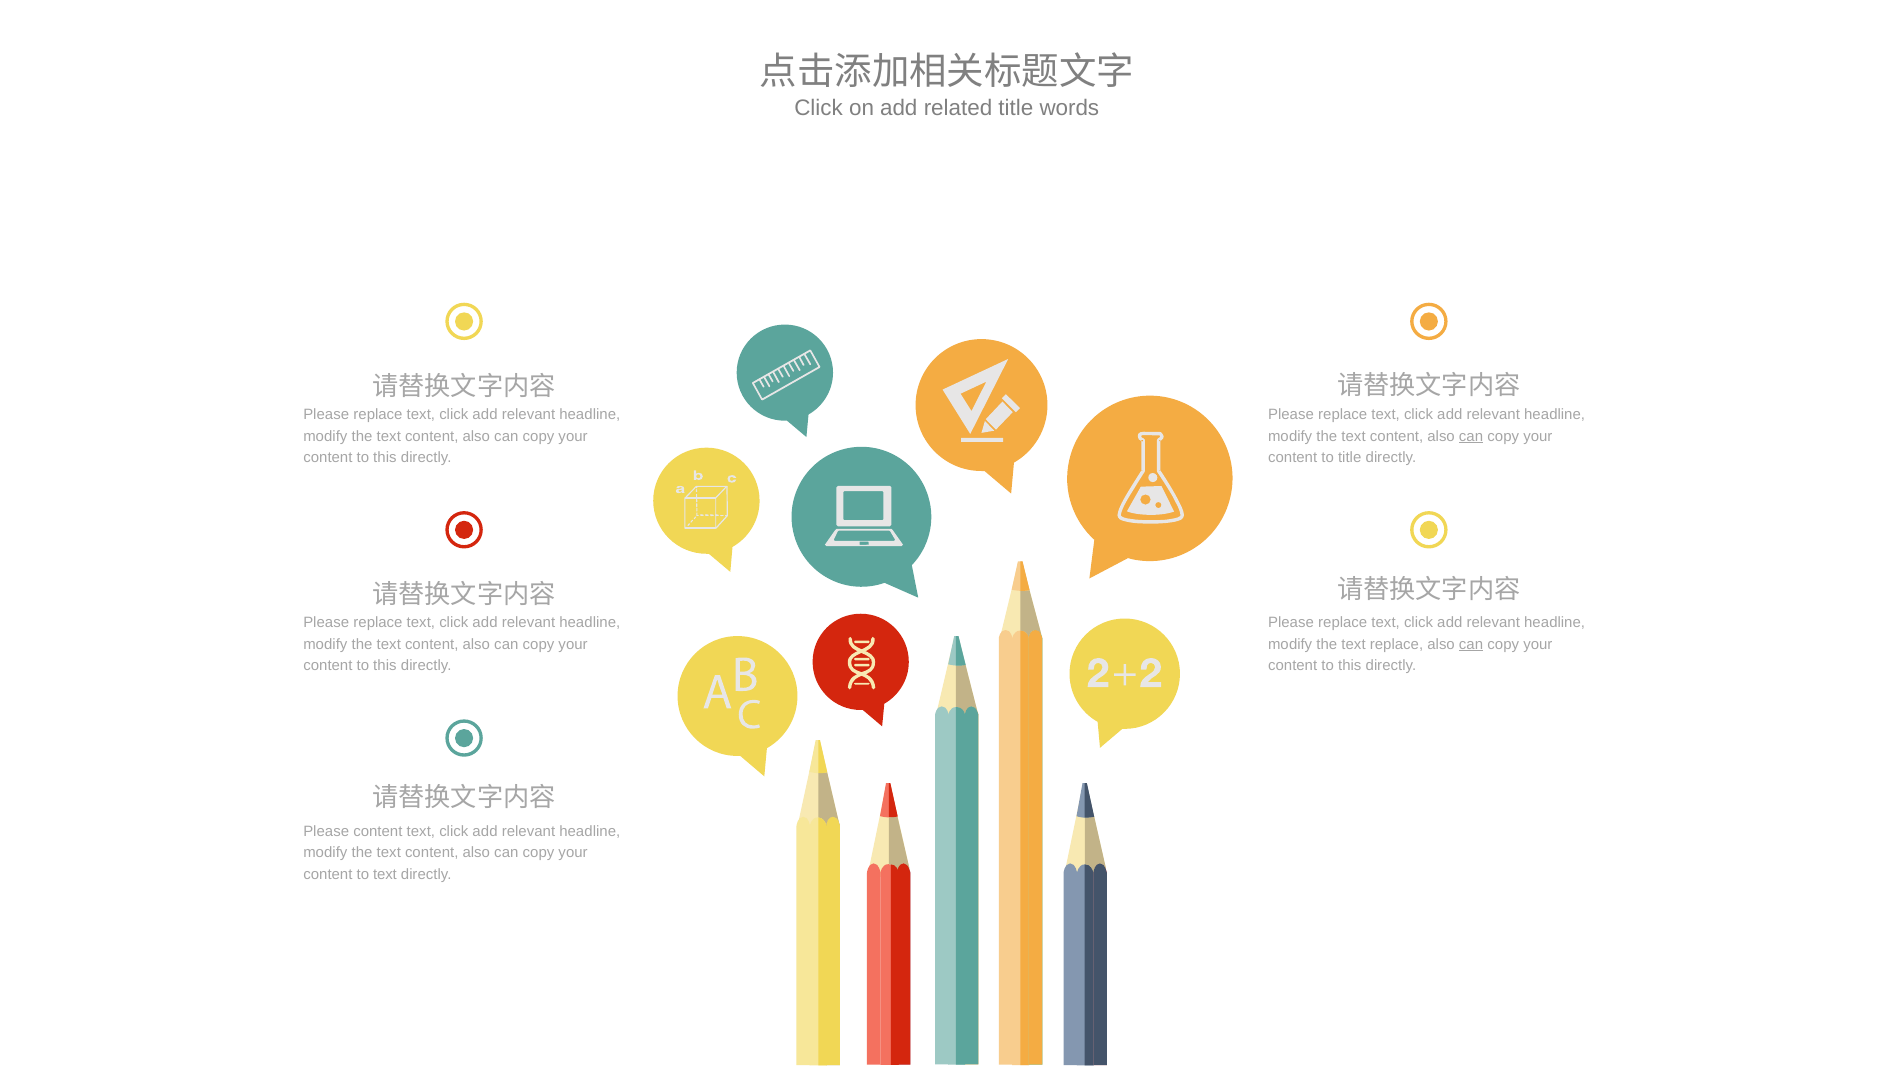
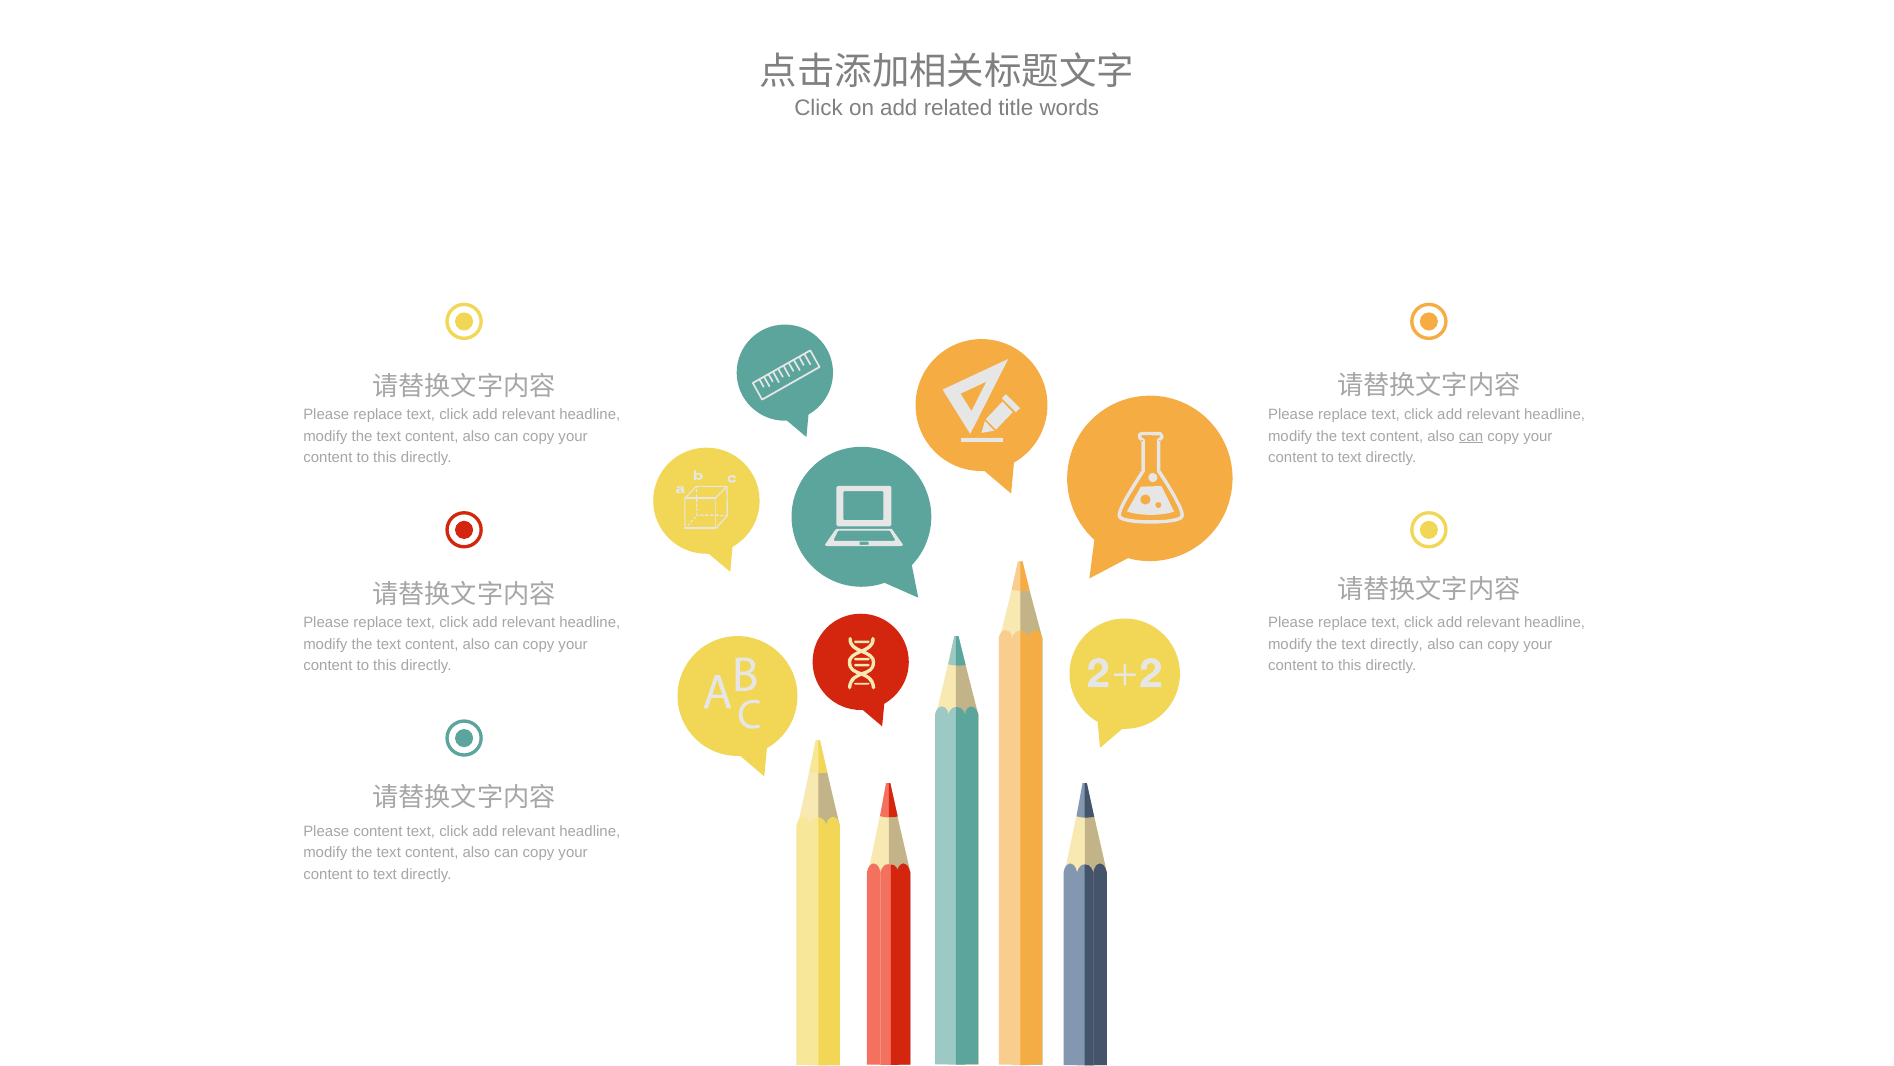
title at (1350, 457): title -> text
the text replace: replace -> directly
can at (1471, 644) underline: present -> none
